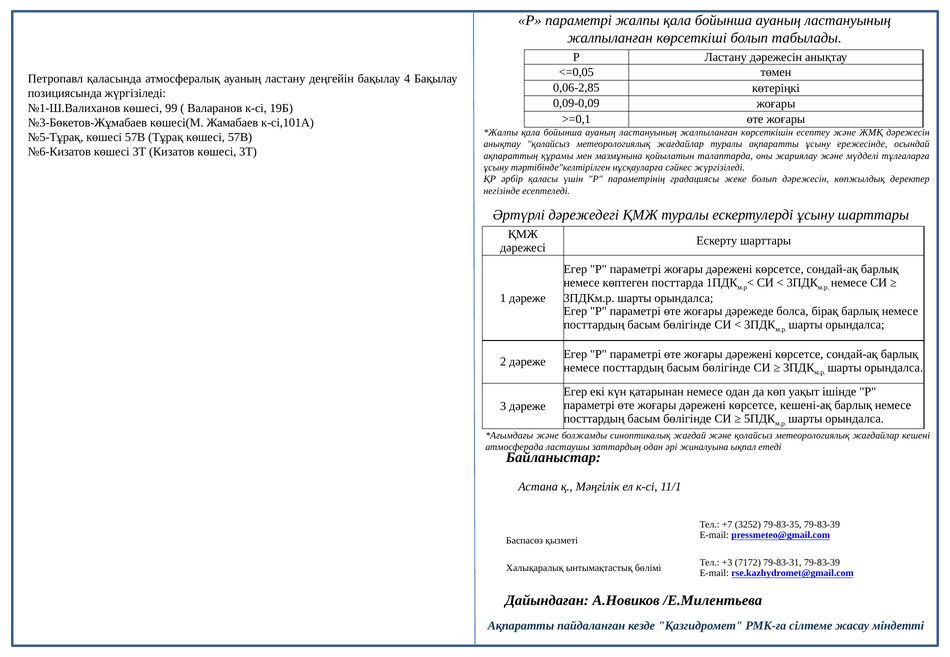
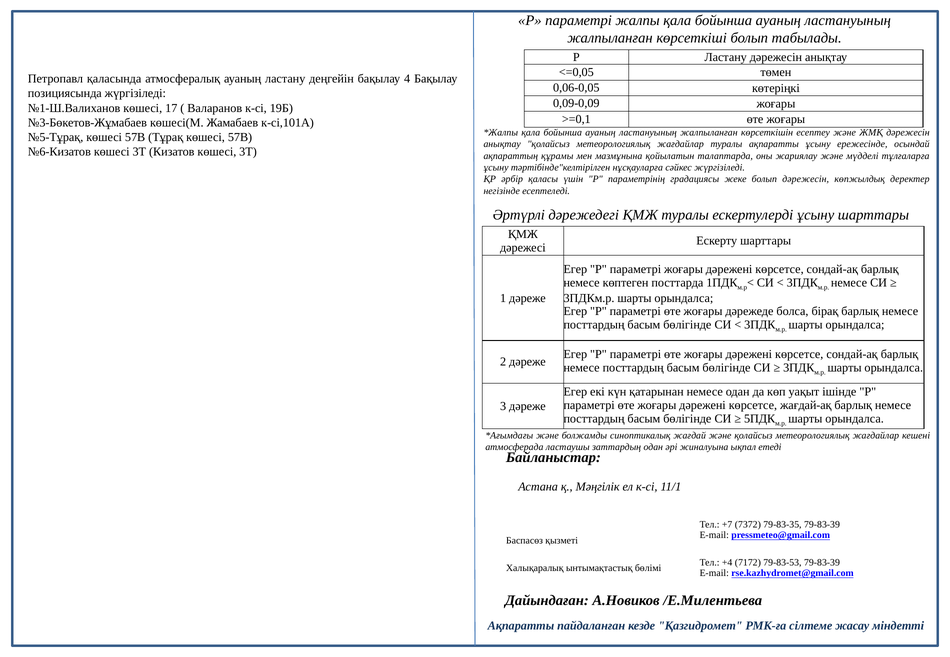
0,06-2,85: 0,06-2,85 -> 0,06-0,05
99: 99 -> 17
кешені-ақ: кешені-ақ -> жағдай-ақ
3252: 3252 -> 7372
+3: +3 -> +4
79-83-31: 79-83-31 -> 79-83-53
